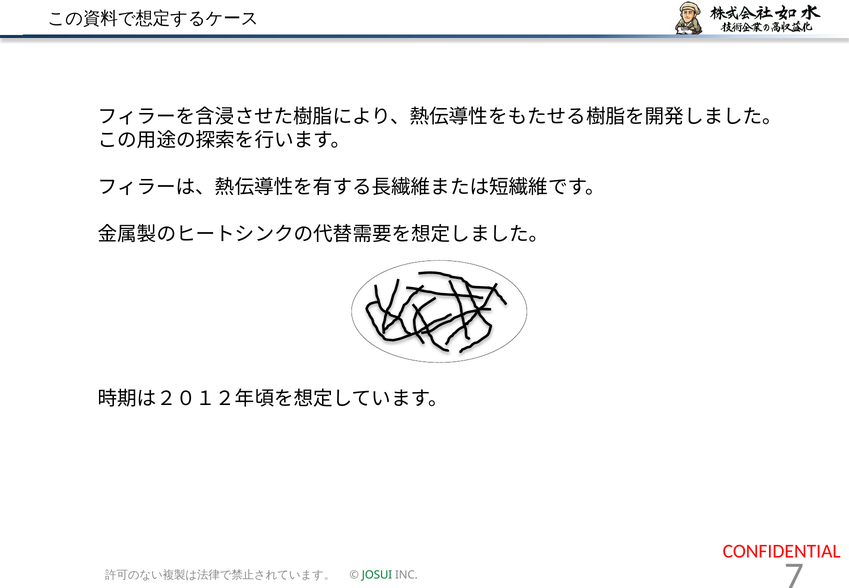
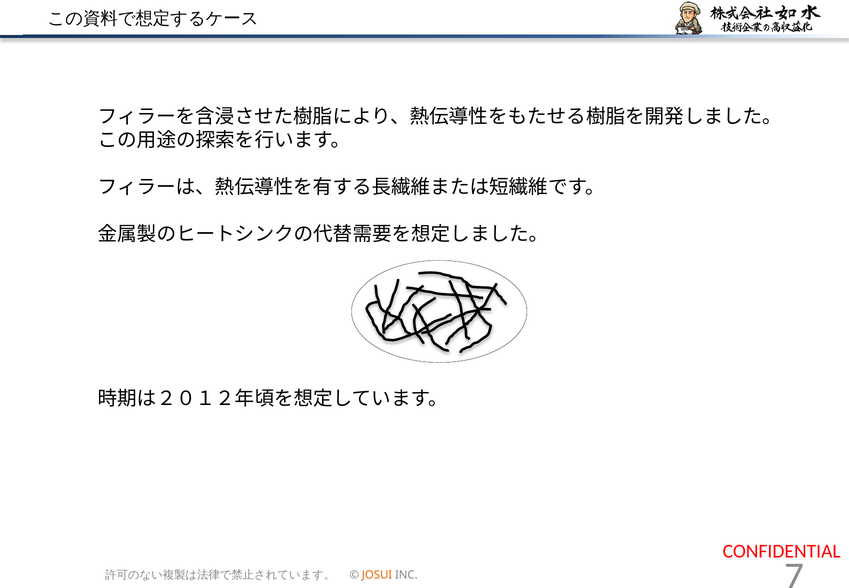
JOSUI colour: green -> orange
